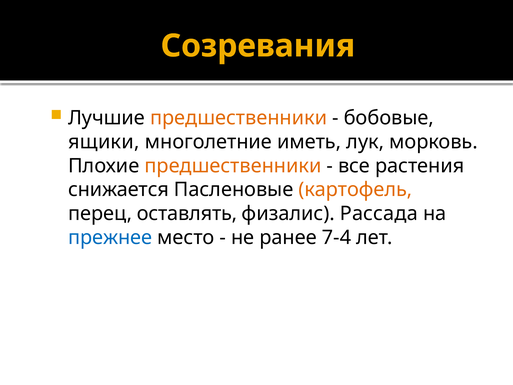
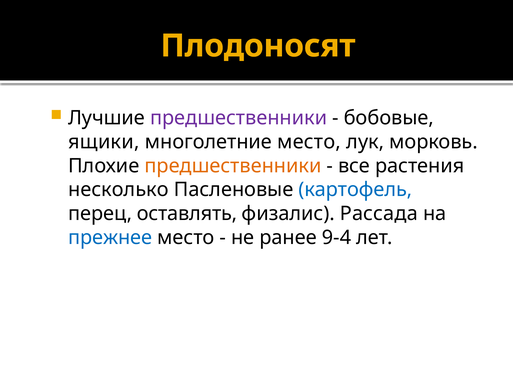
Созревания: Созревания -> Плодоносят
предшественники at (239, 118) colour: orange -> purple
многолетние иметь: иметь -> место
снижается: снижается -> несколько
картофель colour: orange -> blue
7-4: 7-4 -> 9-4
